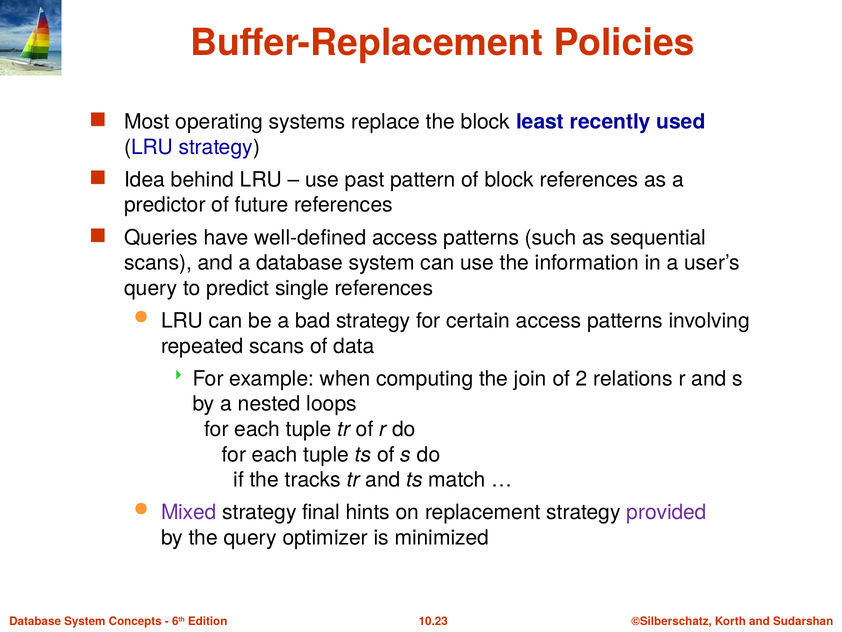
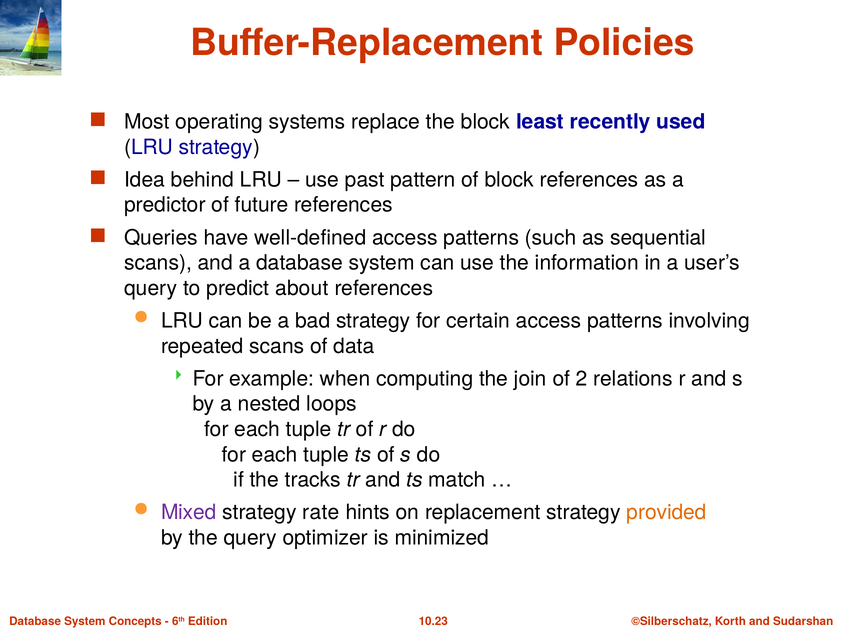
single: single -> about
final: final -> rate
provided colour: purple -> orange
